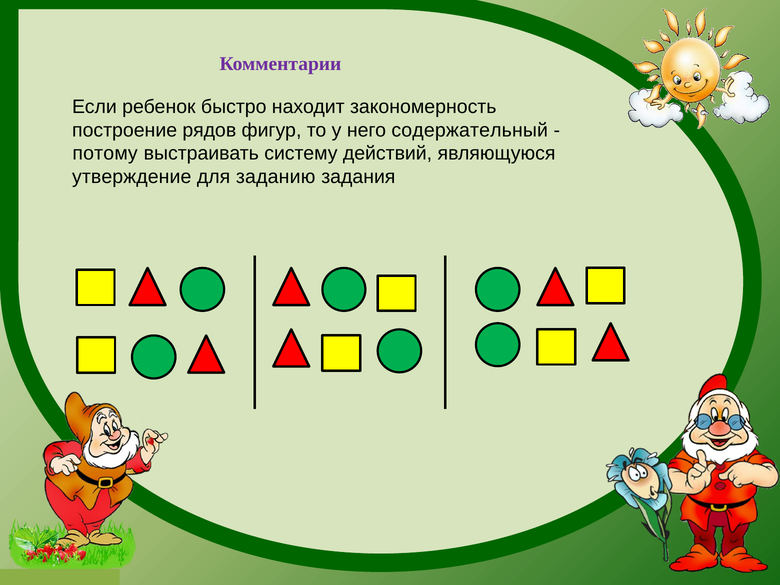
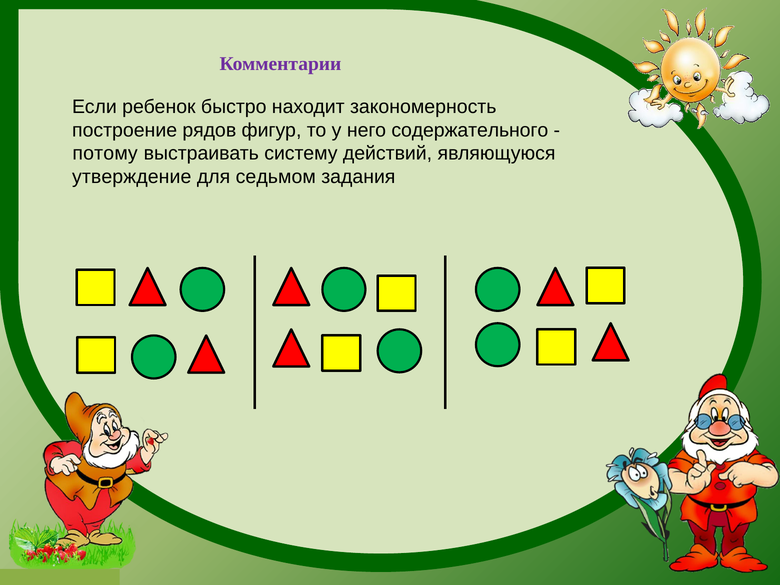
содержательный: содержательный -> содержательного
заданию: заданию -> седьмом
